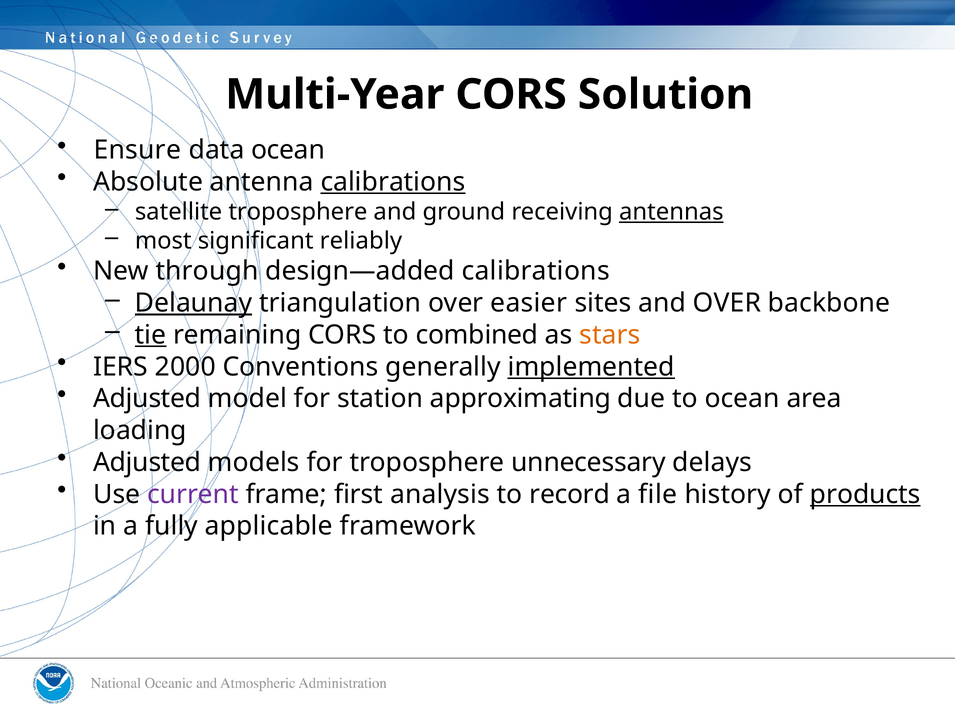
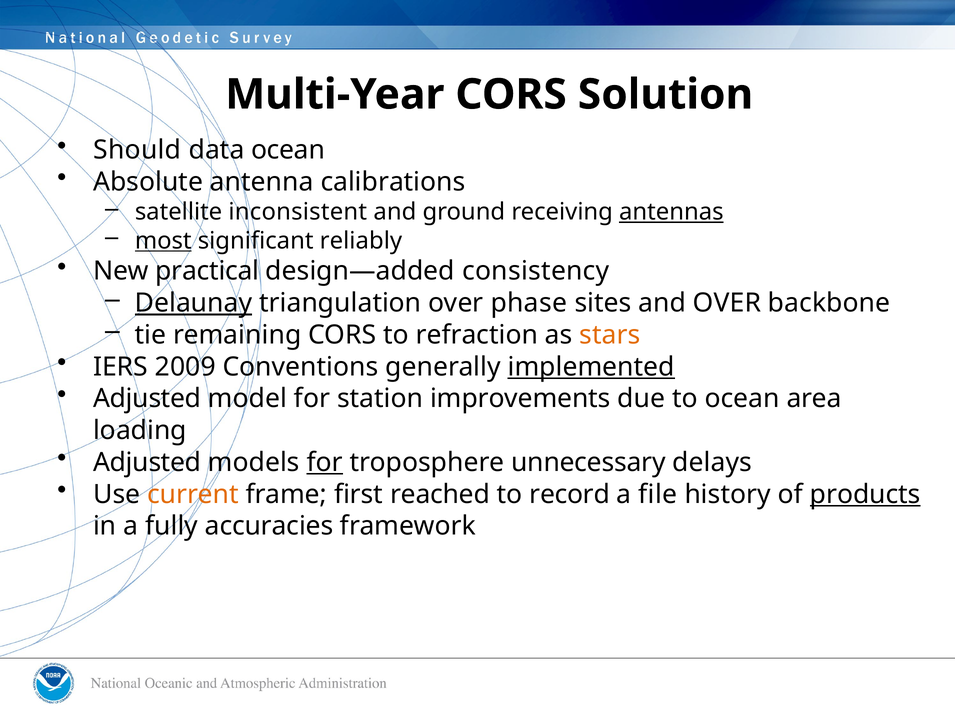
Ensure: Ensure -> Should
calibrations at (393, 182) underline: present -> none
satellite troposphere: troposphere -> inconsistent
most underline: none -> present
through: through -> practical
design—added calibrations: calibrations -> consistency
easier: easier -> phase
tie underline: present -> none
combined: combined -> refraction
2000: 2000 -> 2009
approximating: approximating -> improvements
for at (325, 462) underline: none -> present
current colour: purple -> orange
analysis: analysis -> reached
applicable: applicable -> accuracies
